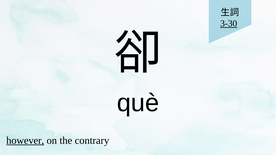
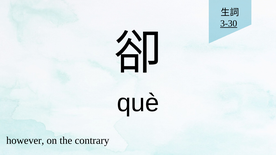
however underline: present -> none
